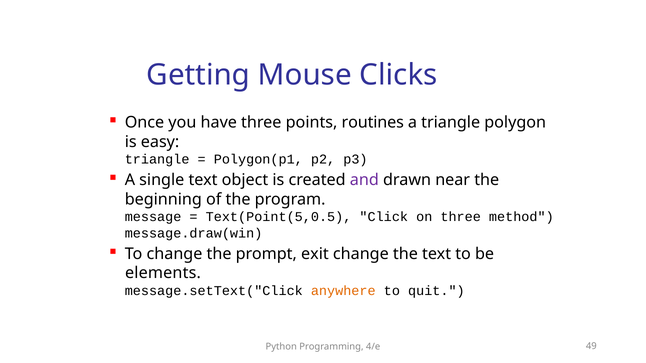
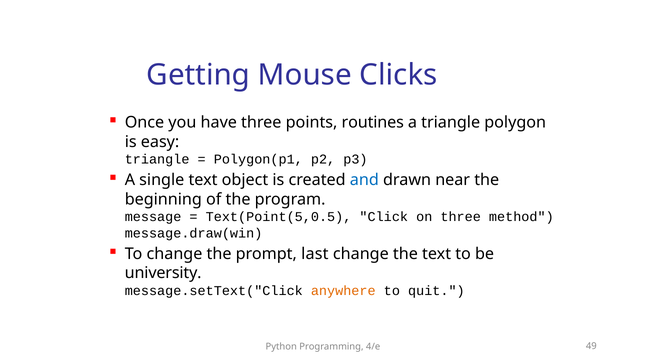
and colour: purple -> blue
exit: exit -> last
elements: elements -> university
